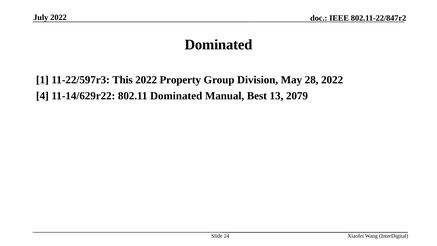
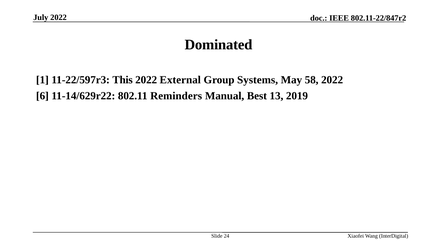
Property: Property -> External
Division: Division -> Systems
28: 28 -> 58
4: 4 -> 6
802.11 Dominated: Dominated -> Reminders
2079: 2079 -> 2019
